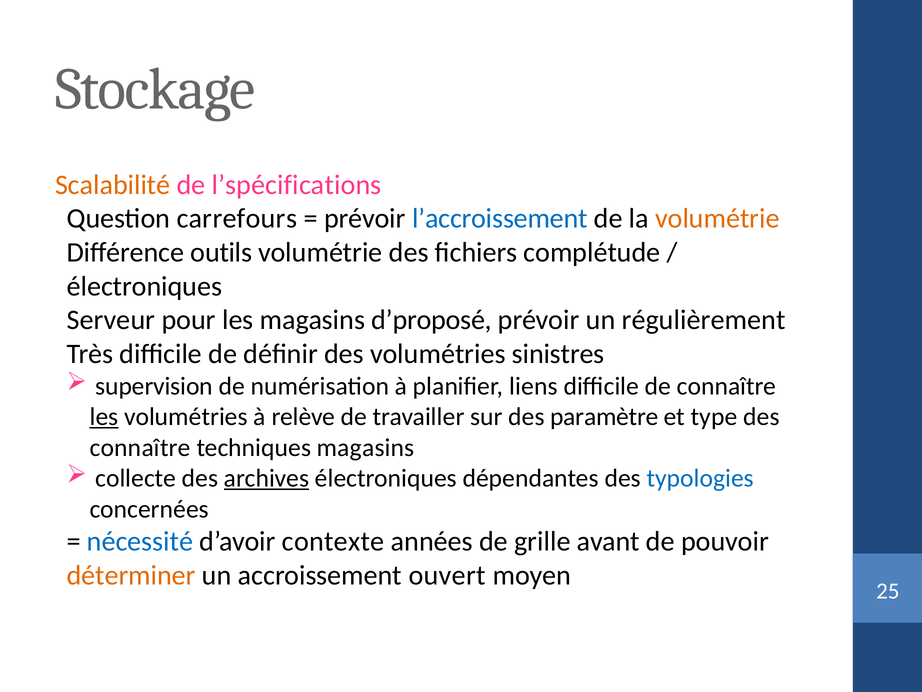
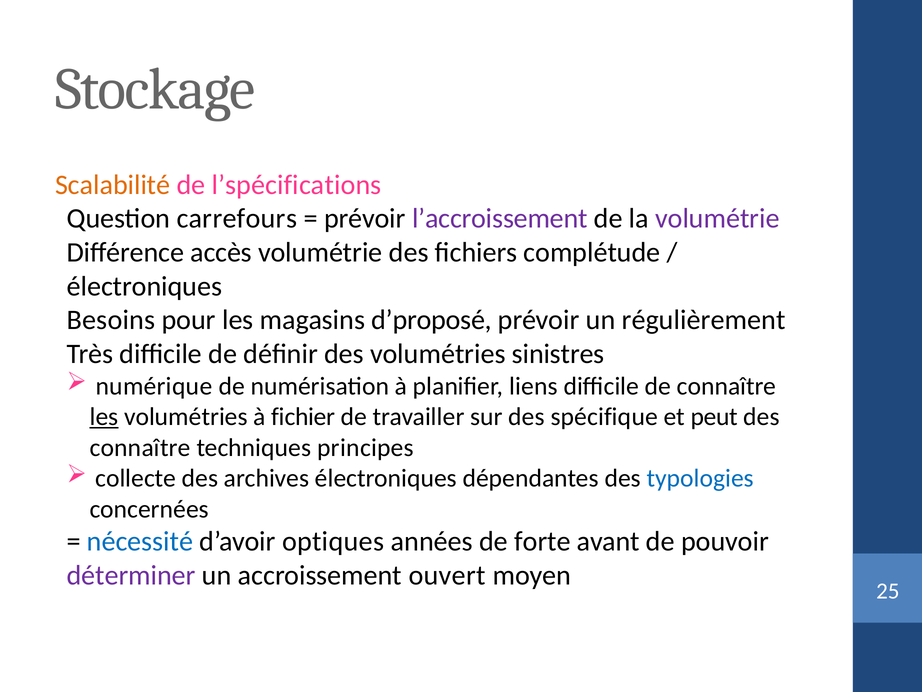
l’accroissement colour: blue -> purple
volumétrie at (717, 219) colour: orange -> purple
outils: outils -> accès
Serveur: Serveur -> Besoins
supervision: supervision -> numérique
relève: relève -> fichier
paramètre: paramètre -> spécifique
type: type -> peut
techniques magasins: magasins -> principes
archives underline: present -> none
contexte: contexte -> optiques
grille: grille -> forte
déterminer colour: orange -> purple
